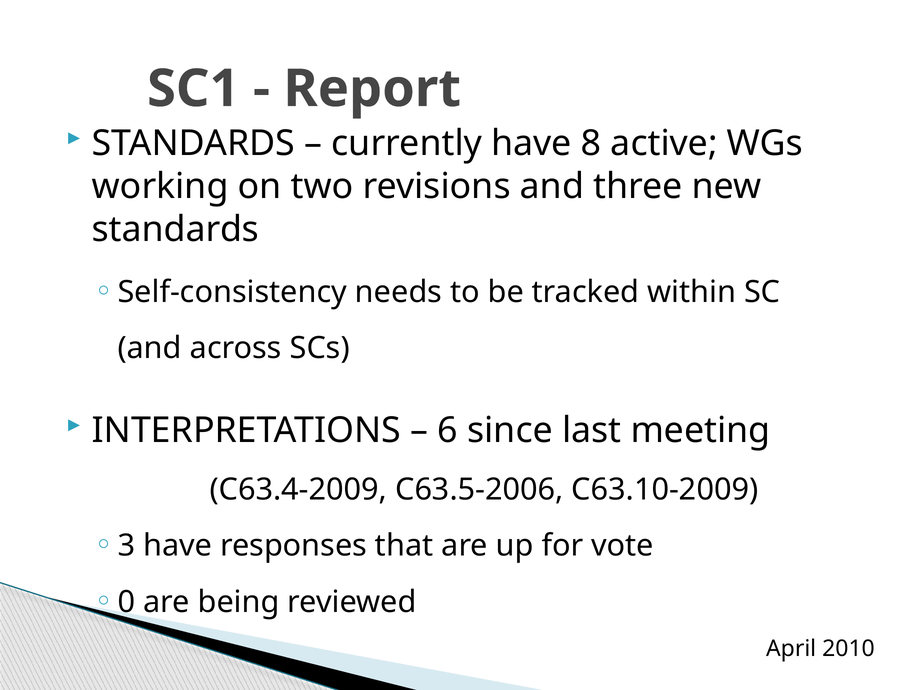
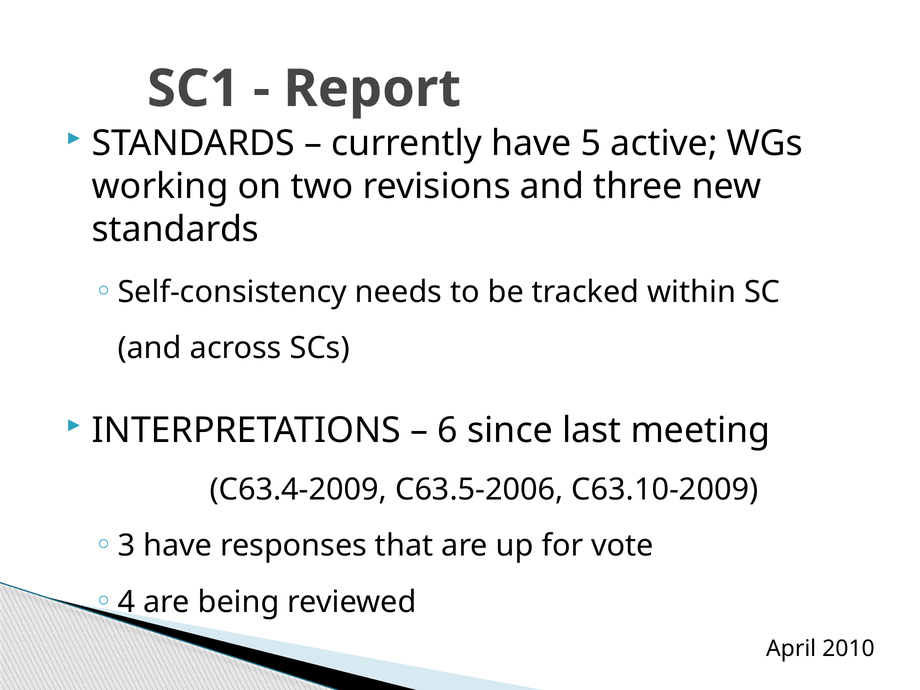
8: 8 -> 5
0: 0 -> 4
